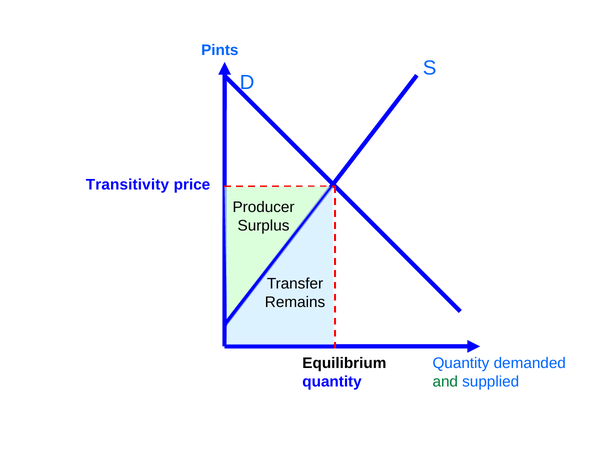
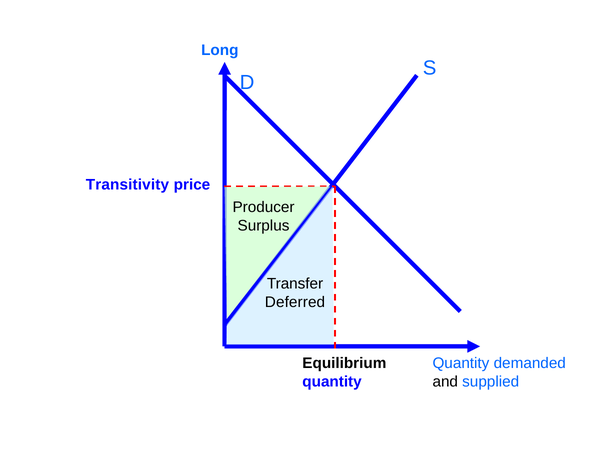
Pints: Pints -> Long
Remains: Remains -> Deferred
and colour: green -> black
